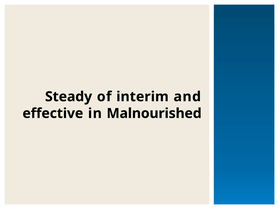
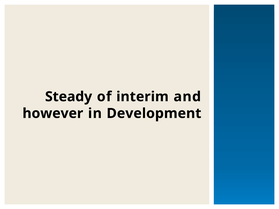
effective: effective -> however
Malnourished: Malnourished -> Development
